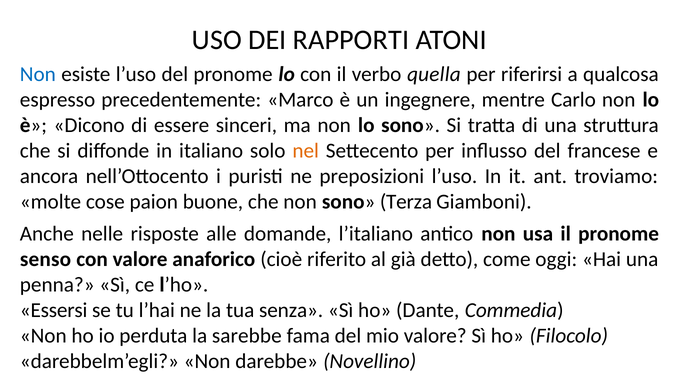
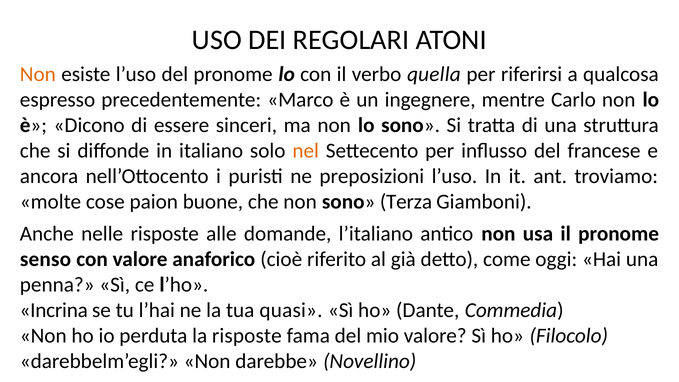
RAPPORTI: RAPPORTI -> REGOLARI
Non at (38, 74) colour: blue -> orange
Essersi: Essersi -> Incrina
senza: senza -> quasi
la sarebbe: sarebbe -> risposte
